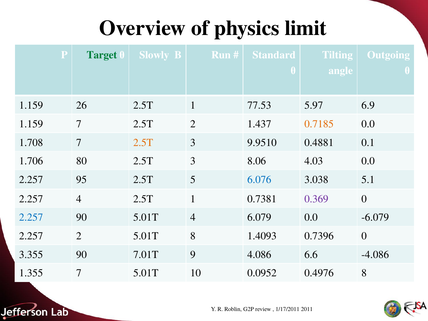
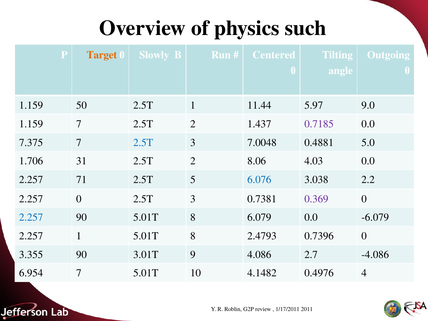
limit: limit -> such
Target colour: green -> orange
Standard: Standard -> Centered
26: 26 -> 50
77.53: 77.53 -> 11.44
6.9: 6.9 -> 9.0
0.7185 colour: orange -> purple
1.708: 1.708 -> 7.375
2.5T at (143, 143) colour: orange -> blue
9.9510: 9.9510 -> 7.0048
0.1: 0.1 -> 5.0
80: 80 -> 31
3 at (193, 161): 3 -> 2
95: 95 -> 71
5.1: 5.1 -> 2.2
2.257 4: 4 -> 0
1 at (193, 199): 1 -> 3
90 5.01T 4: 4 -> 8
2.257 2: 2 -> 1
1.4093: 1.4093 -> 2.4793
7.01T: 7.01T -> 3.01T
6.6: 6.6 -> 2.7
1.355: 1.355 -> 6.954
0.0952: 0.0952 -> 4.1482
0.4976 8: 8 -> 4
